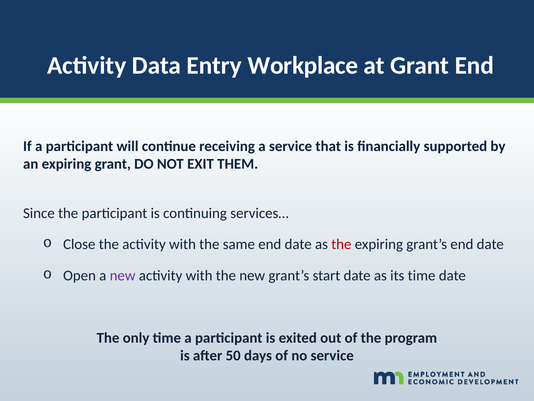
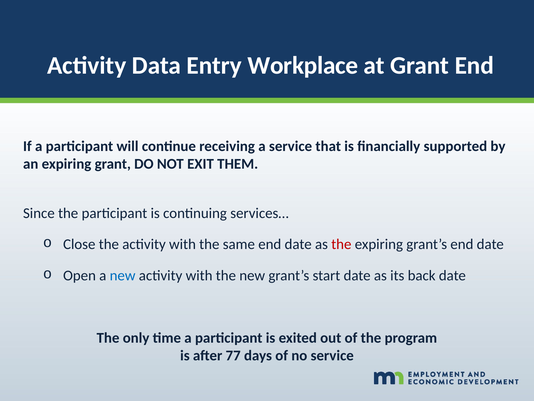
new at (123, 275) colour: purple -> blue
its time: time -> back
50: 50 -> 77
